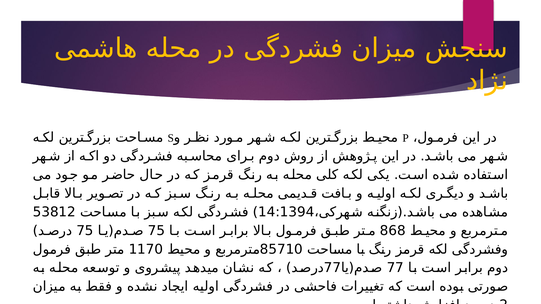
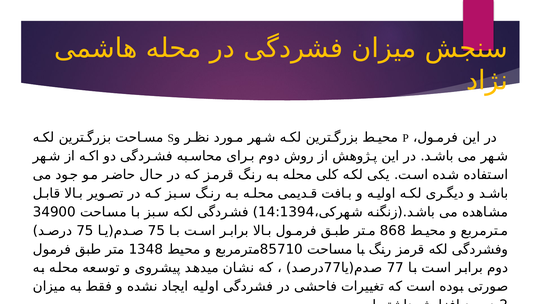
53812: 53812 -> 34900
1170: 1170 -> 1348
